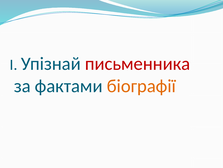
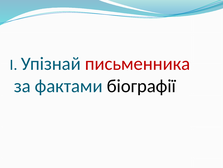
біографії colour: orange -> black
